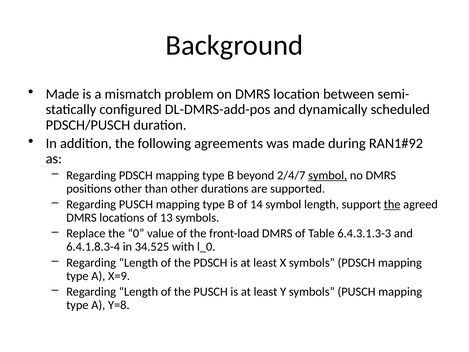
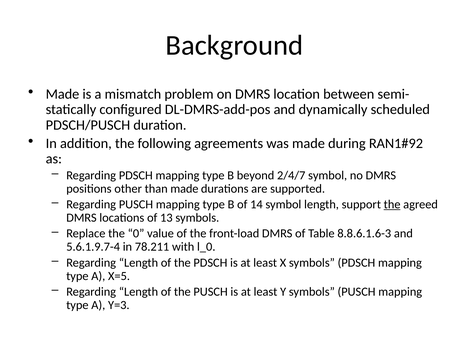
symbol at (328, 175) underline: present -> none
than other: other -> made
6.4.3.1.3-3: 6.4.3.1.3-3 -> 8.8.6.1.6-3
6.4.1.8.3-4: 6.4.1.8.3-4 -> 5.6.1.9.7-4
34.525: 34.525 -> 78.211
X=9: X=9 -> X=5
Y=8: Y=8 -> Y=3
